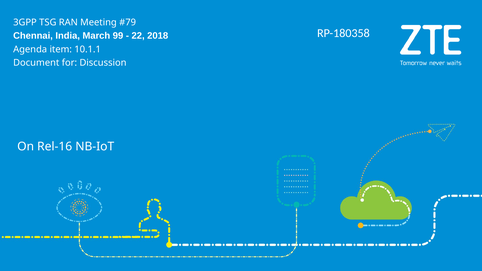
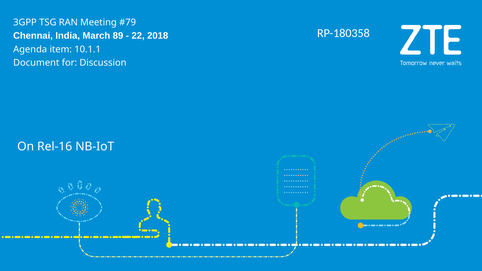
99: 99 -> 89
